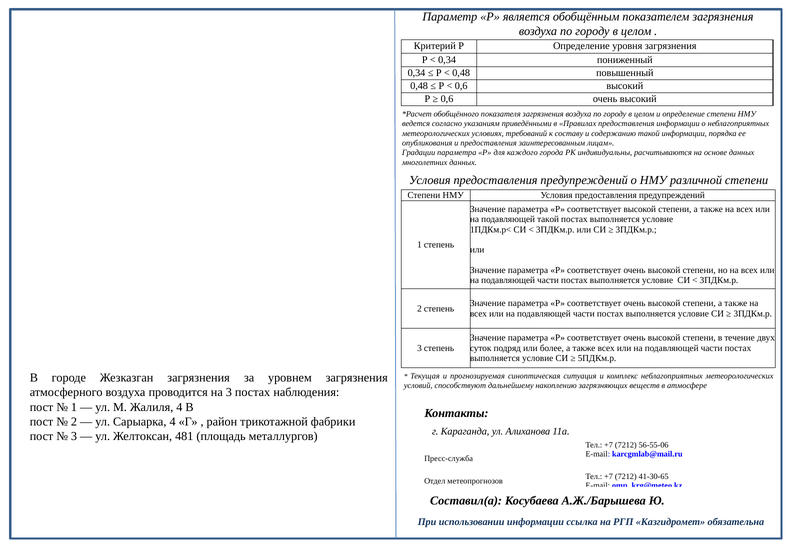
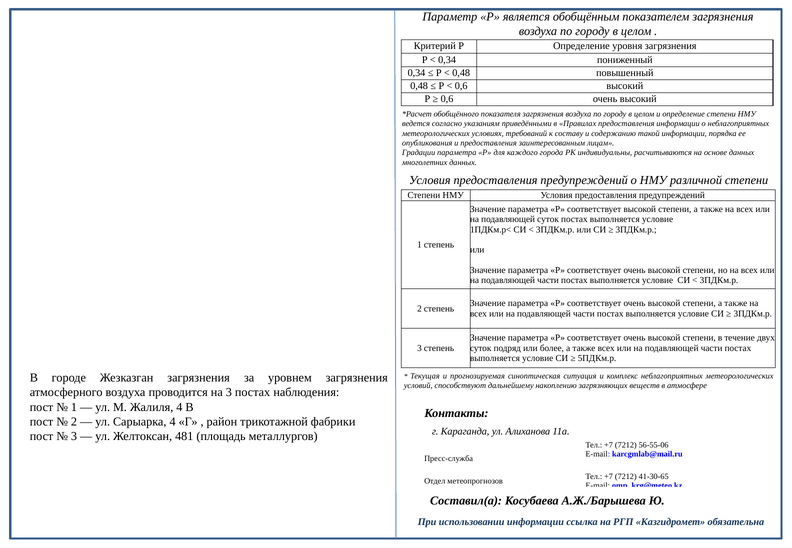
подавляющей такой: такой -> суток
